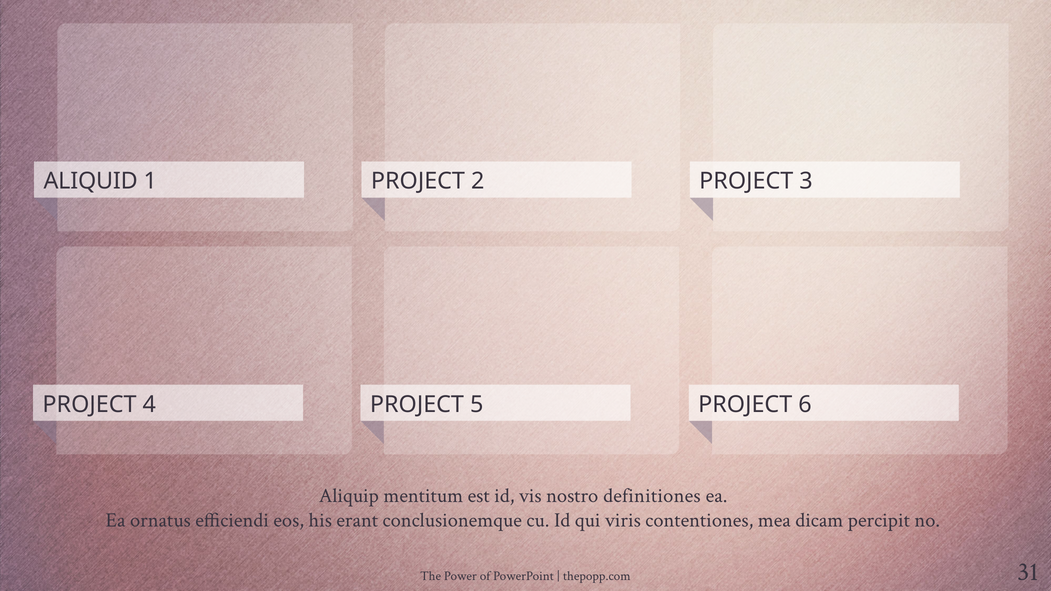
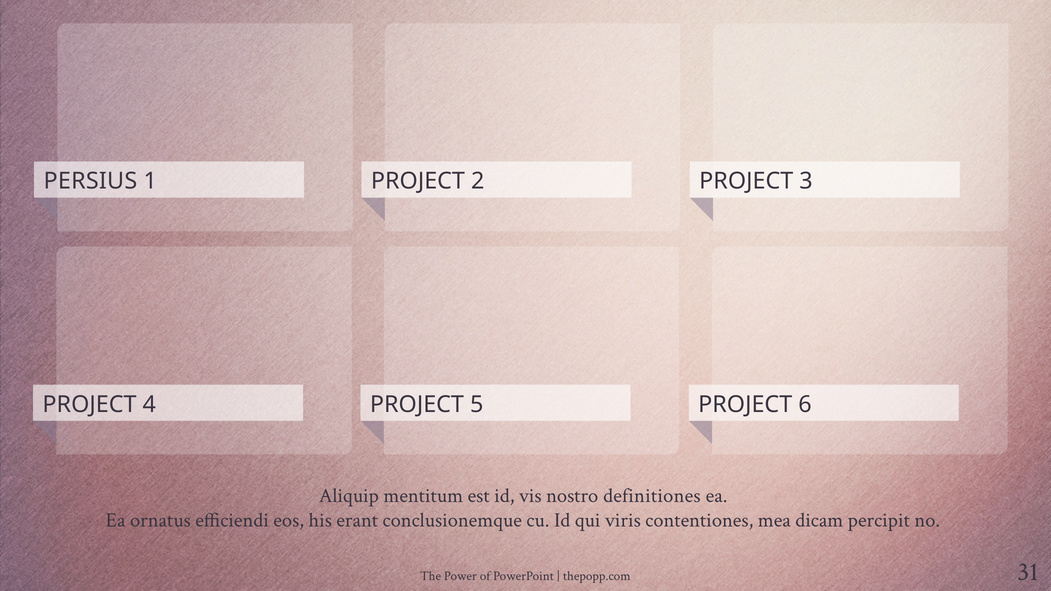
ALIQUID: ALIQUID -> PERSIUS
